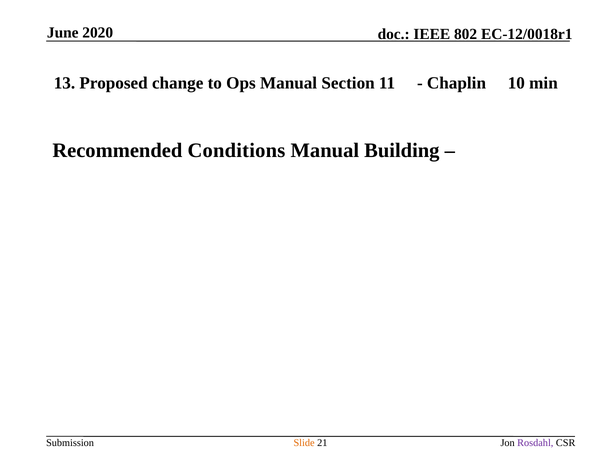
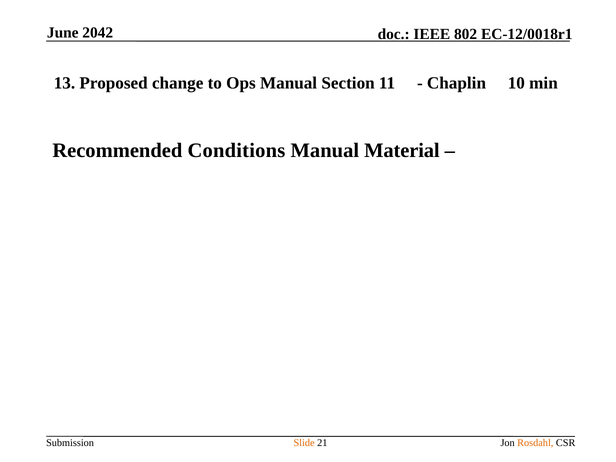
2020: 2020 -> 2042
Building: Building -> Material
Rosdahl colour: purple -> orange
